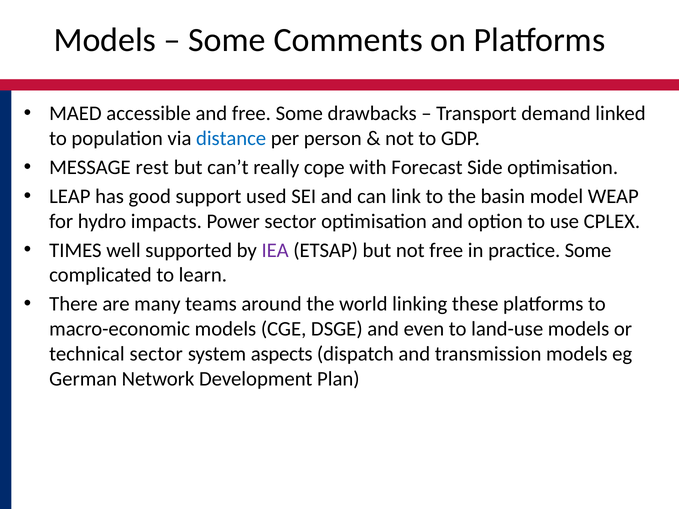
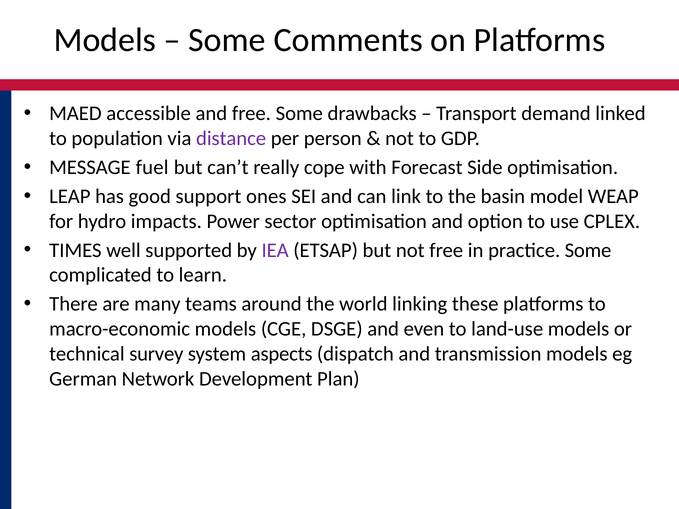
distance colour: blue -> purple
rest: rest -> fuel
used: used -> ones
technical sector: sector -> survey
